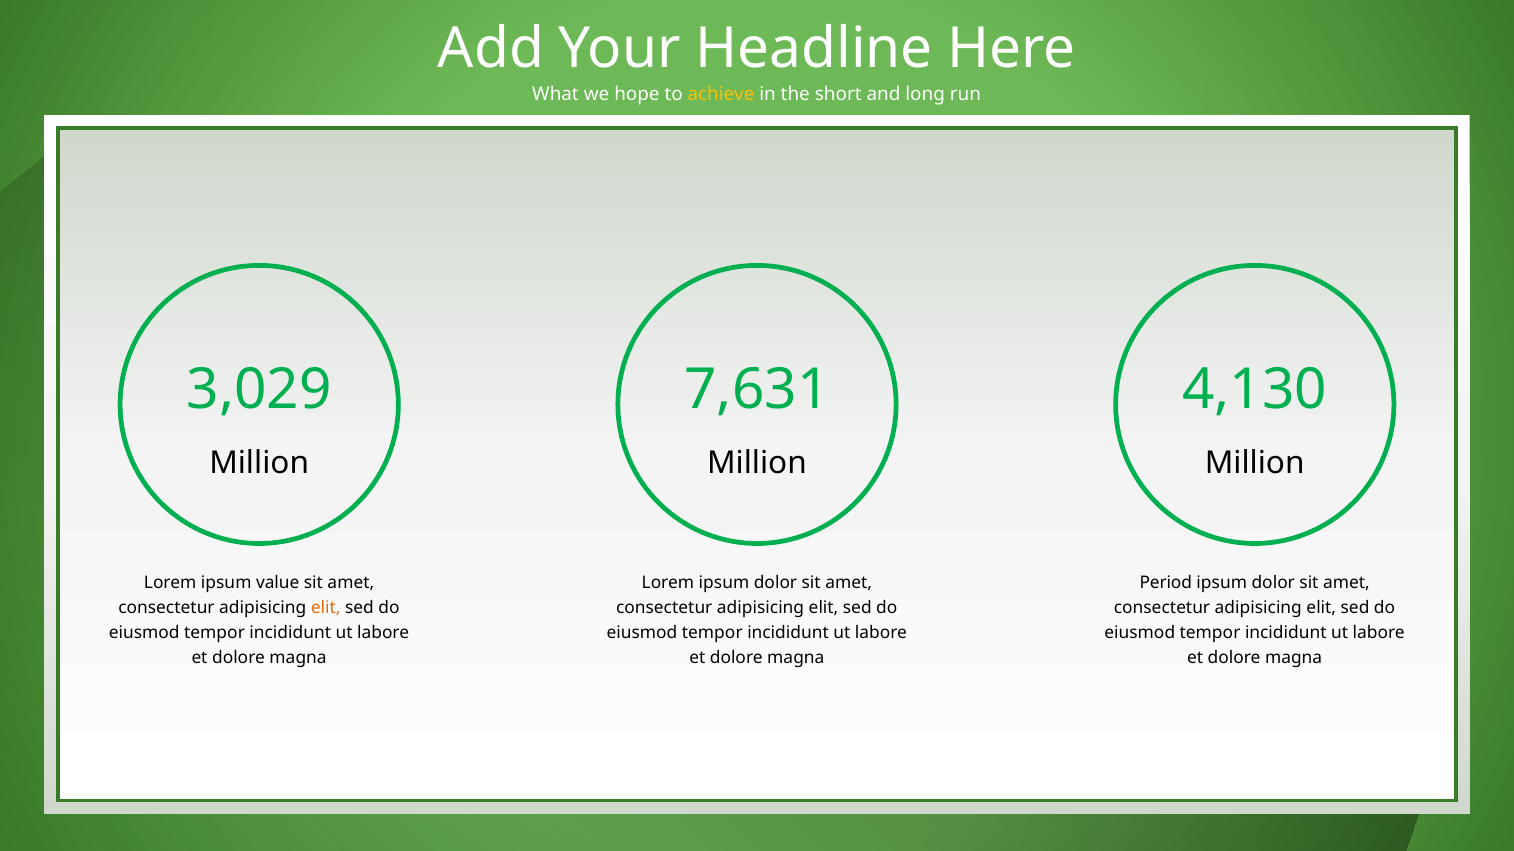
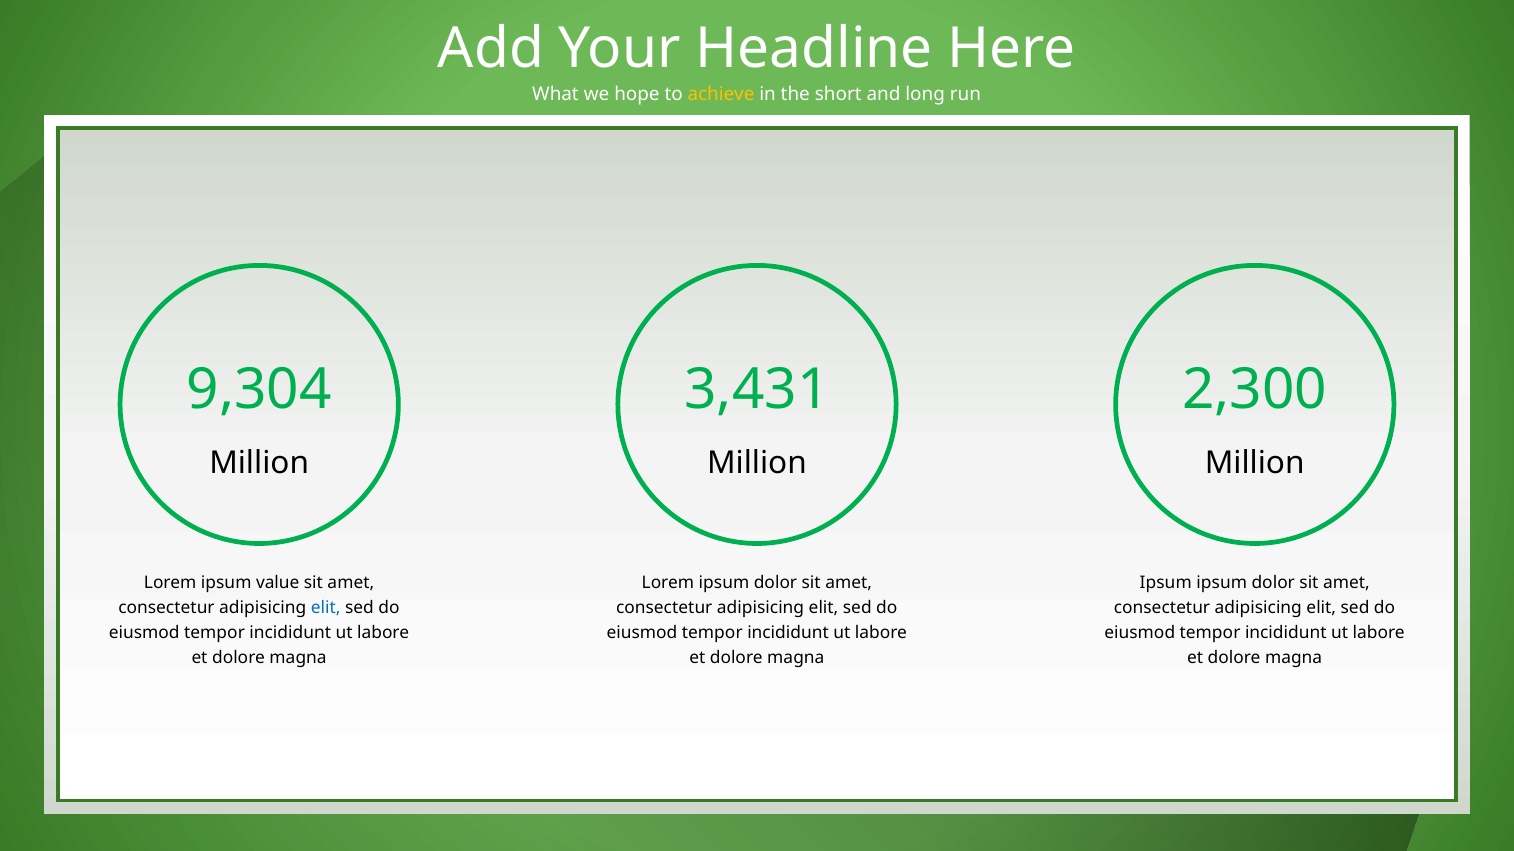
3,029: 3,029 -> 9,304
7,631: 7,631 -> 3,431
4,130: 4,130 -> 2,300
Period at (1166, 583): Period -> Ipsum
elit at (326, 608) colour: orange -> blue
